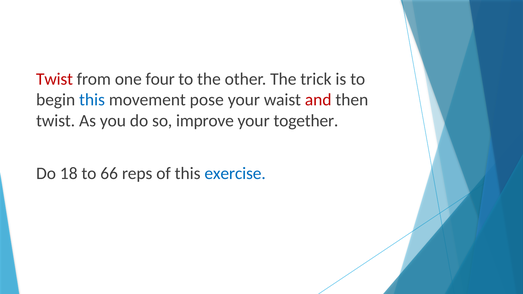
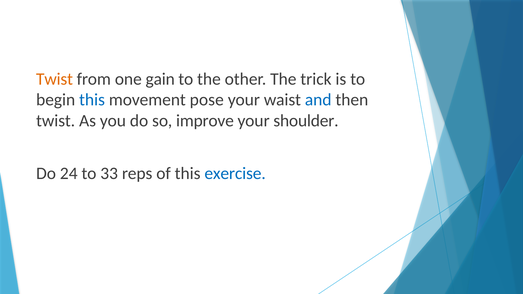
Twist at (54, 79) colour: red -> orange
four: four -> gain
and colour: red -> blue
together: together -> shoulder
18: 18 -> 24
66: 66 -> 33
